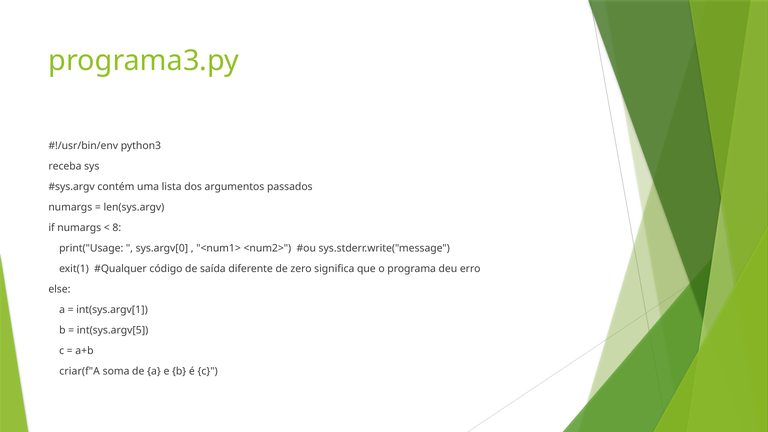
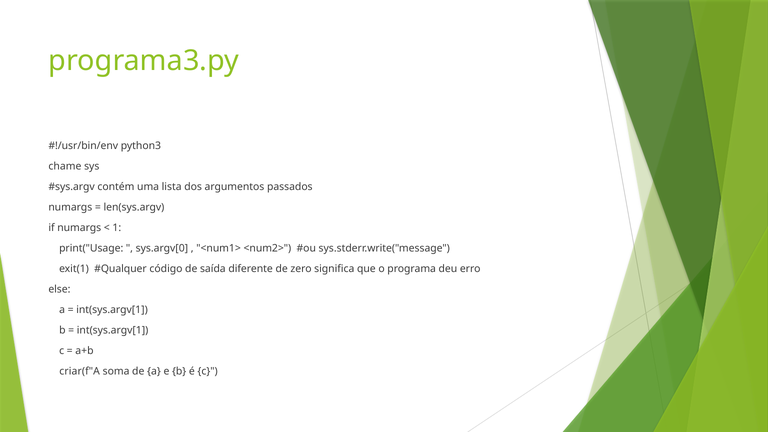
receba: receba -> chame
8: 8 -> 1
int(sys.argv[5 at (113, 330): int(sys.argv[5 -> int(sys.argv[1
